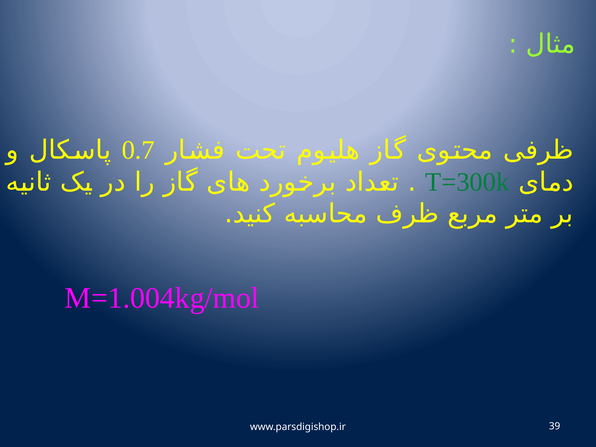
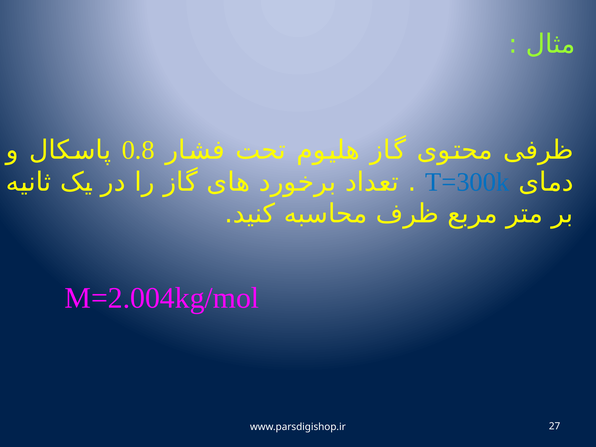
0.7: 0.7 -> 0.8
T=300k colour: green -> blue
M=1.004kg/mol: M=1.004kg/mol -> M=2.004kg/mol
39: 39 -> 27
